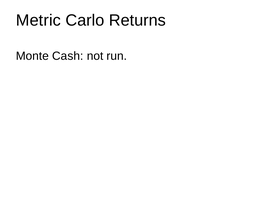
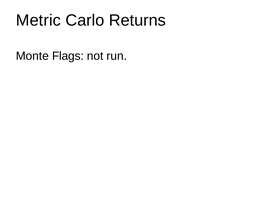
Cash: Cash -> Flags
